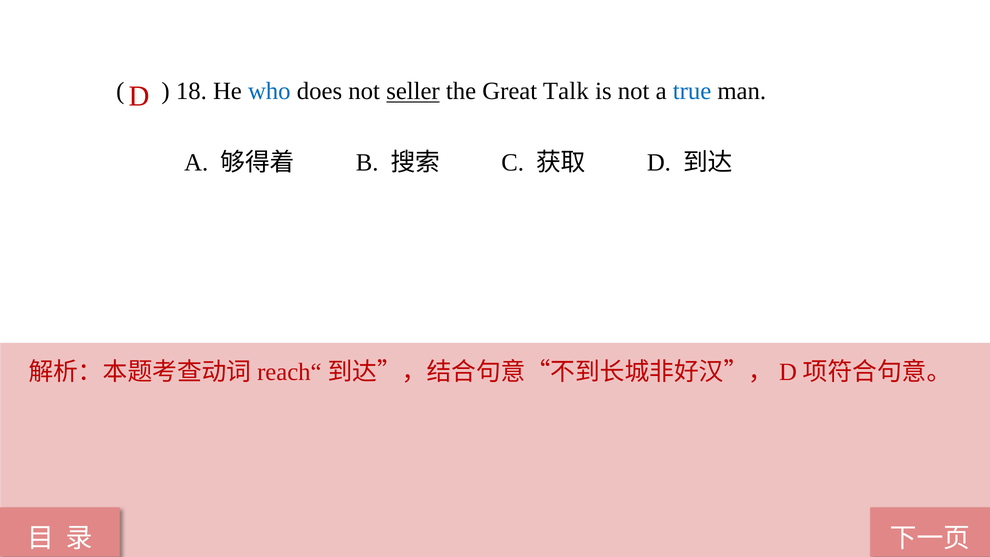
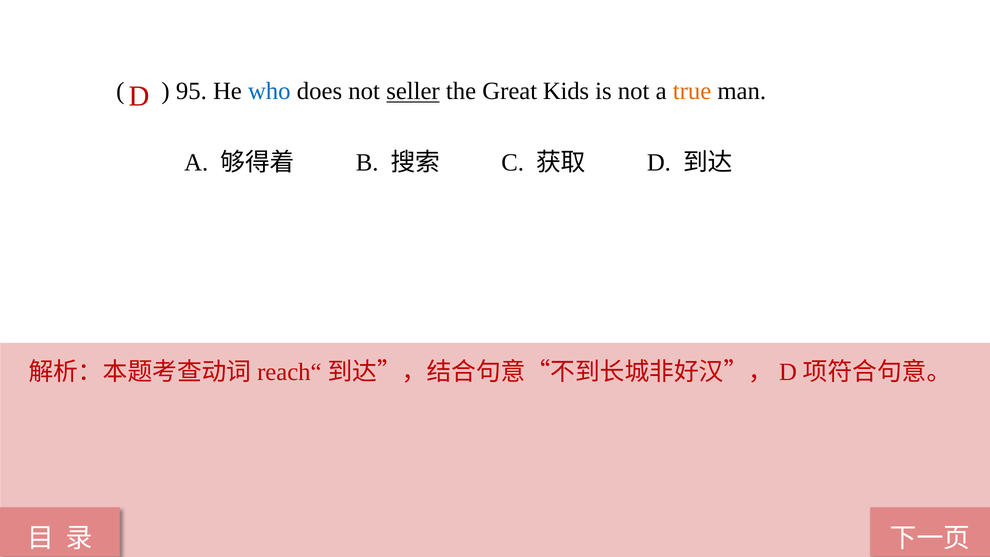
18: 18 -> 95
Talk: Talk -> Kids
true colour: blue -> orange
